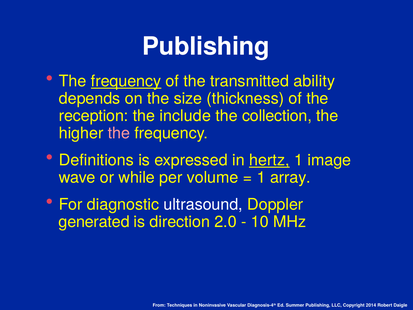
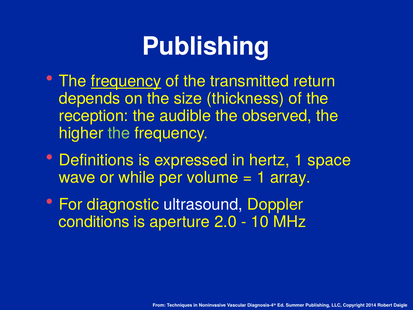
ability: ability -> return
include: include -> audible
collection: collection -> observed
the at (119, 133) colour: pink -> light green
hertz underline: present -> none
image: image -> space
generated: generated -> conditions
direction: direction -> aperture
